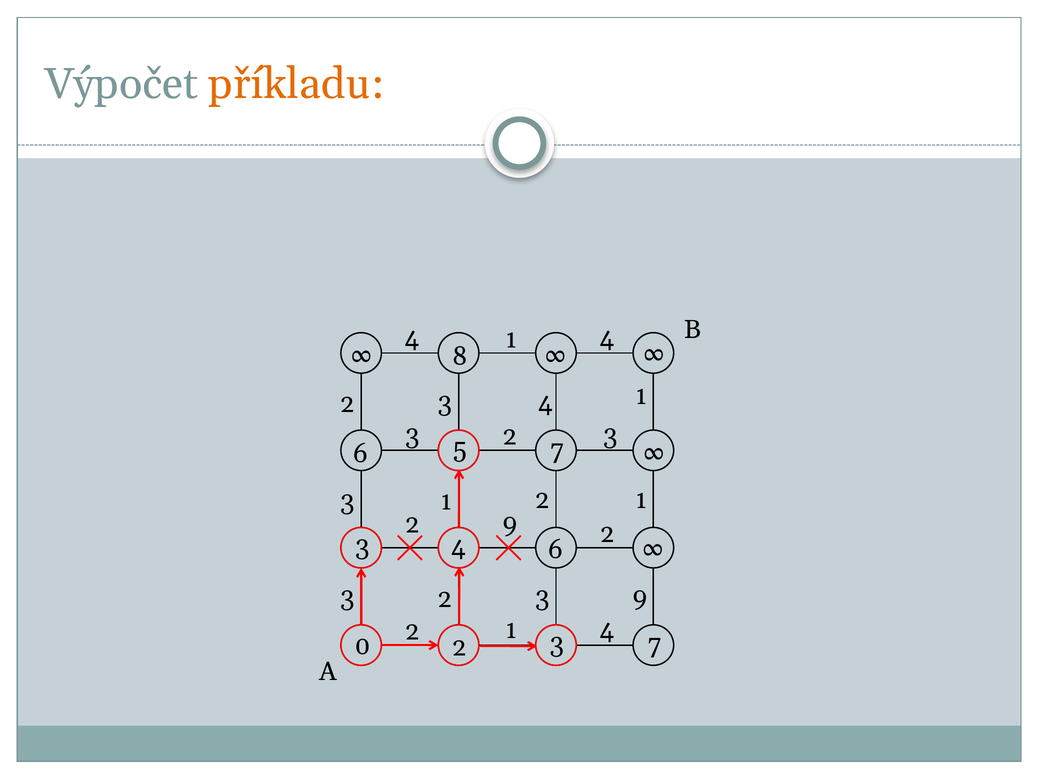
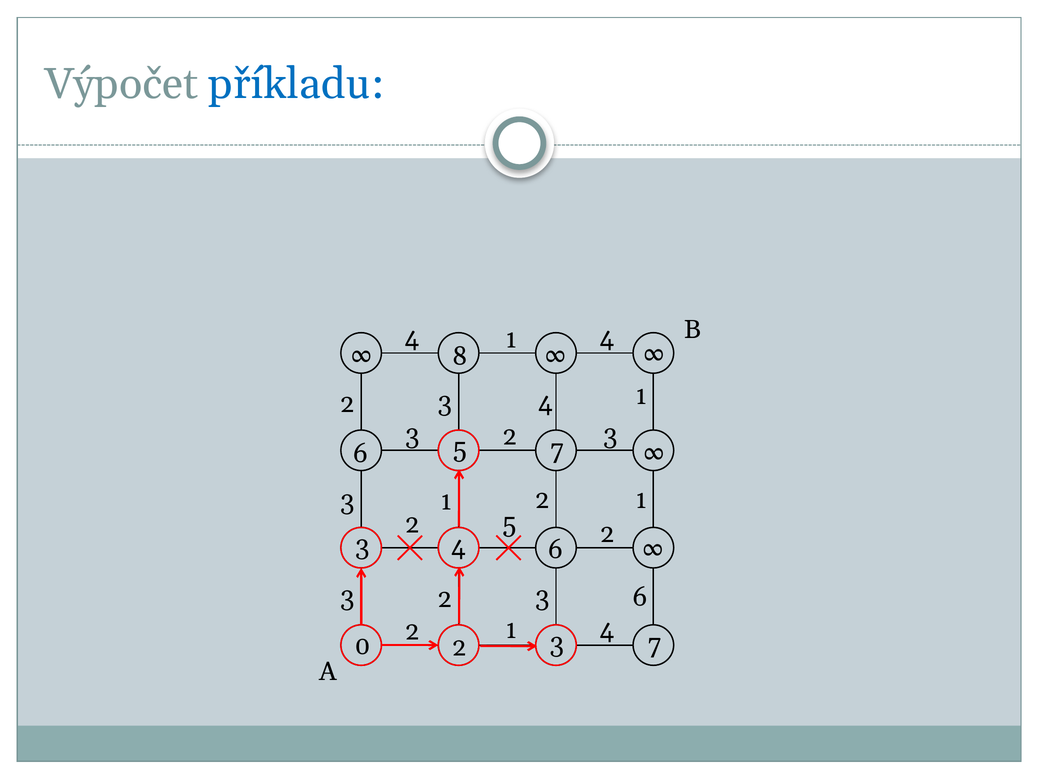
příkladu colour: orange -> blue
2 9: 9 -> 5
3 9: 9 -> 6
